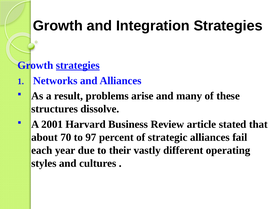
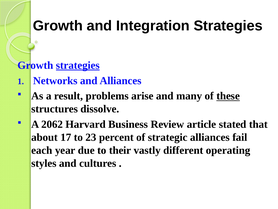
these underline: none -> present
2001: 2001 -> 2062
70: 70 -> 17
97: 97 -> 23
